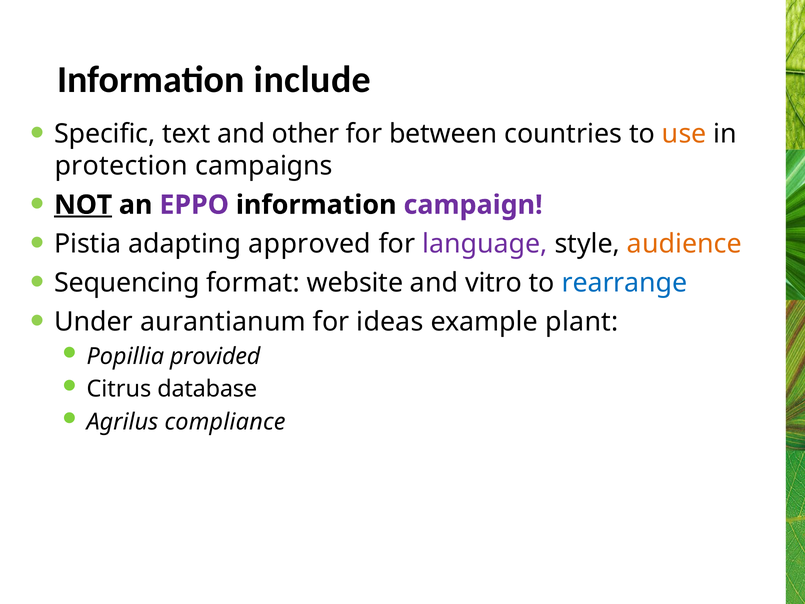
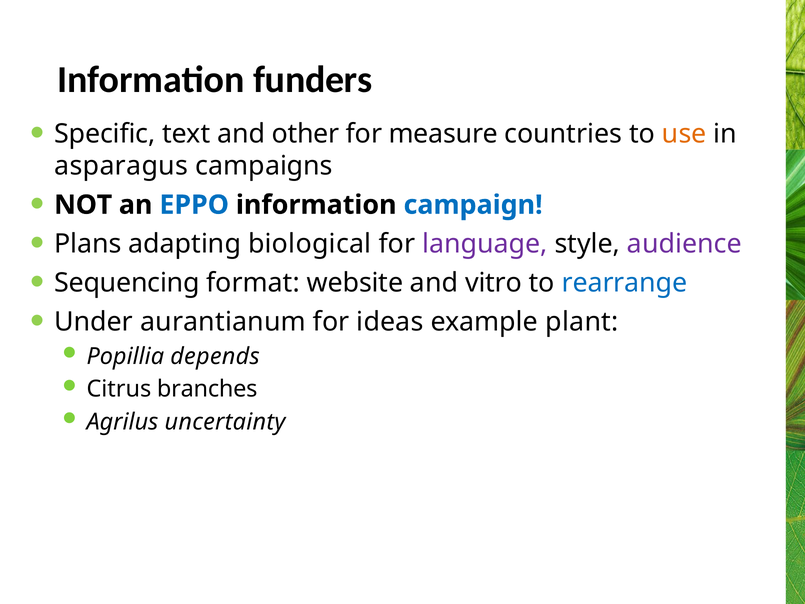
include: include -> funders
between: between -> measure
protection: protection -> asparagus
NOT underline: present -> none
EPPO colour: purple -> blue
campaign colour: purple -> blue
Pistia: Pistia -> Plans
approved: approved -> biological
audience colour: orange -> purple
provided: provided -> depends
database: database -> branches
compliance: compliance -> uncertainty
